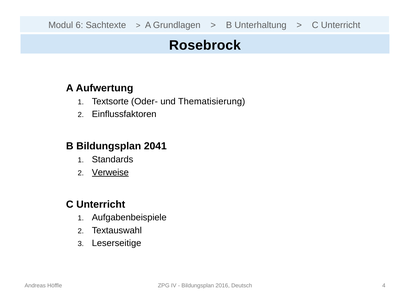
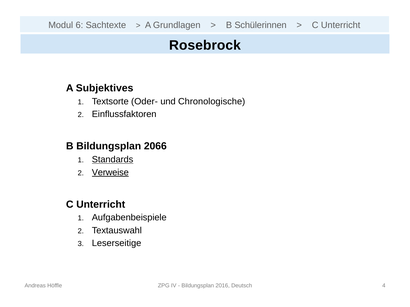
Unterhaltung: Unterhaltung -> Schülerinnen
Aufwertung: Aufwertung -> Subjektives
Thematisierung: Thematisierung -> Chronologische
2041: 2041 -> 2066
Standards underline: none -> present
